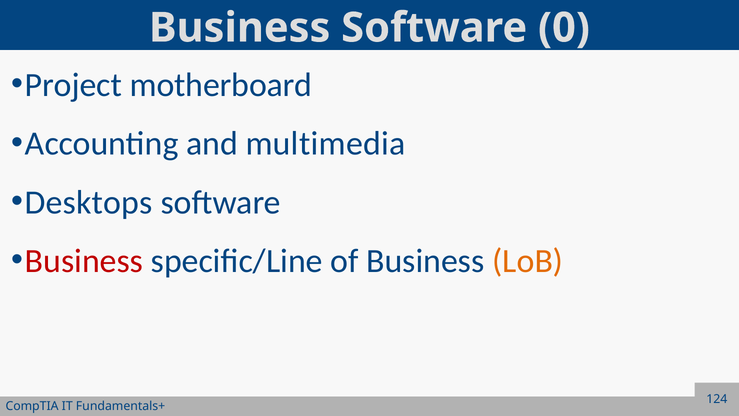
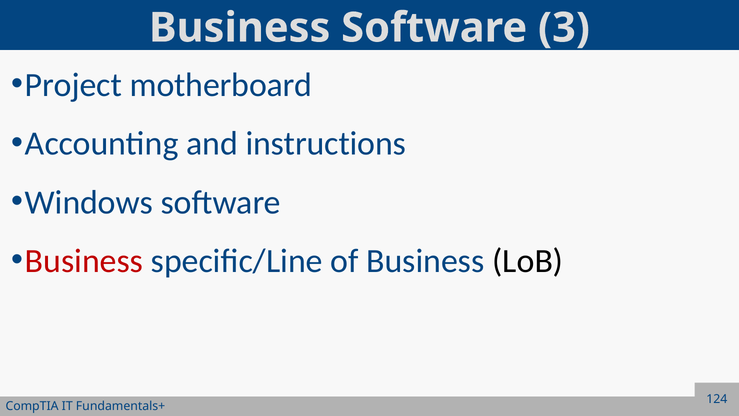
0: 0 -> 3
multimedia: multimedia -> instructions
Desktops: Desktops -> Windows
LoB colour: orange -> black
